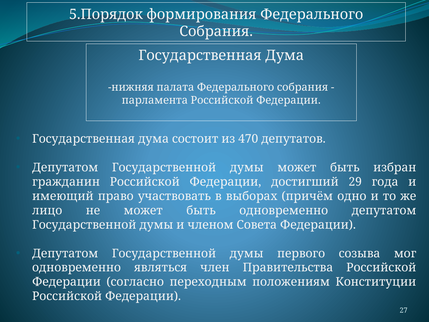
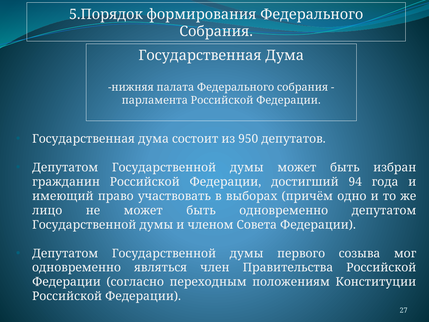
470: 470 -> 950
29: 29 -> 94
